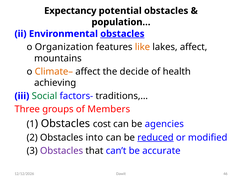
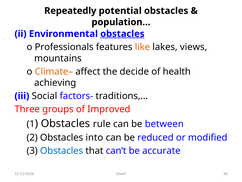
Expectancy: Expectancy -> Repeatedly
Organization: Organization -> Professionals
lakes affect: affect -> views
Social colour: green -> black
Members: Members -> Improved
cost: cost -> rule
agencies: agencies -> between
reduced underline: present -> none
Obstacles at (62, 150) colour: purple -> blue
